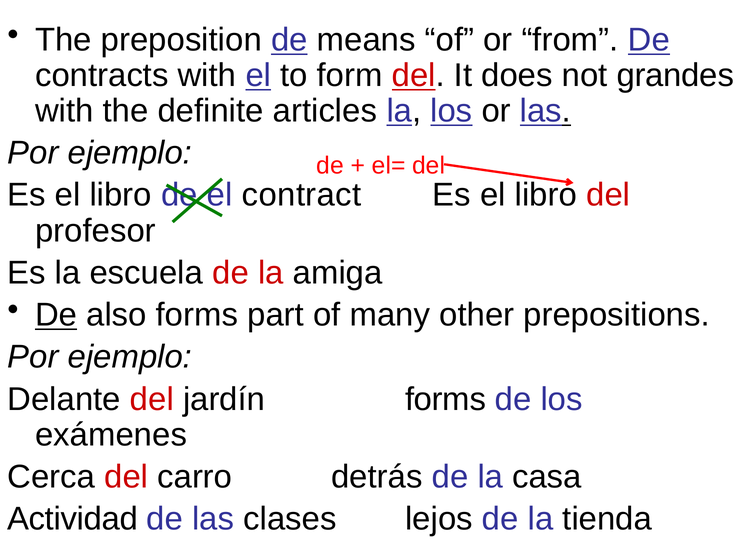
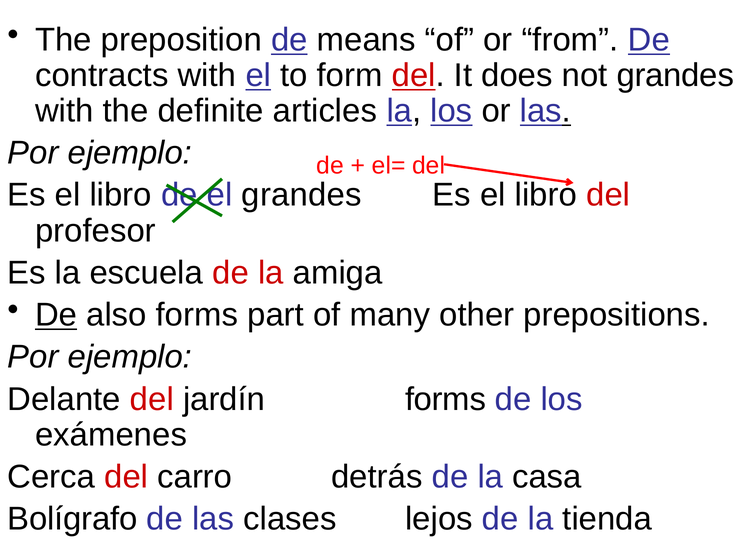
contract at (302, 195): contract -> grandes
Actividad: Actividad -> Bolígrafo
